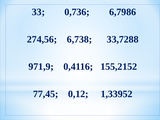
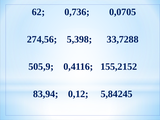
33: 33 -> 62
6,7986: 6,7986 -> 0,0705
6,738: 6,738 -> 5,398
971,9: 971,9 -> 505,9
77,45: 77,45 -> 83,94
1,33952: 1,33952 -> 5,84245
